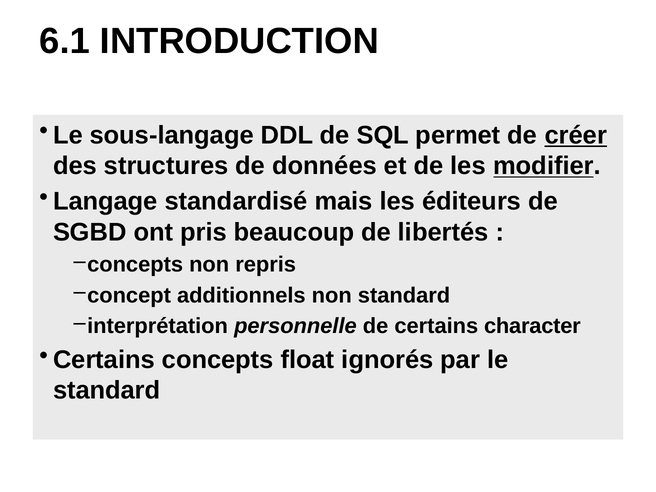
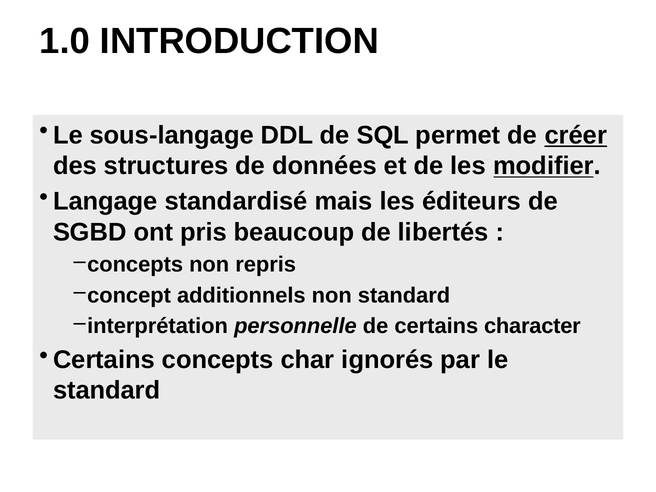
6.1: 6.1 -> 1.0
float: float -> char
